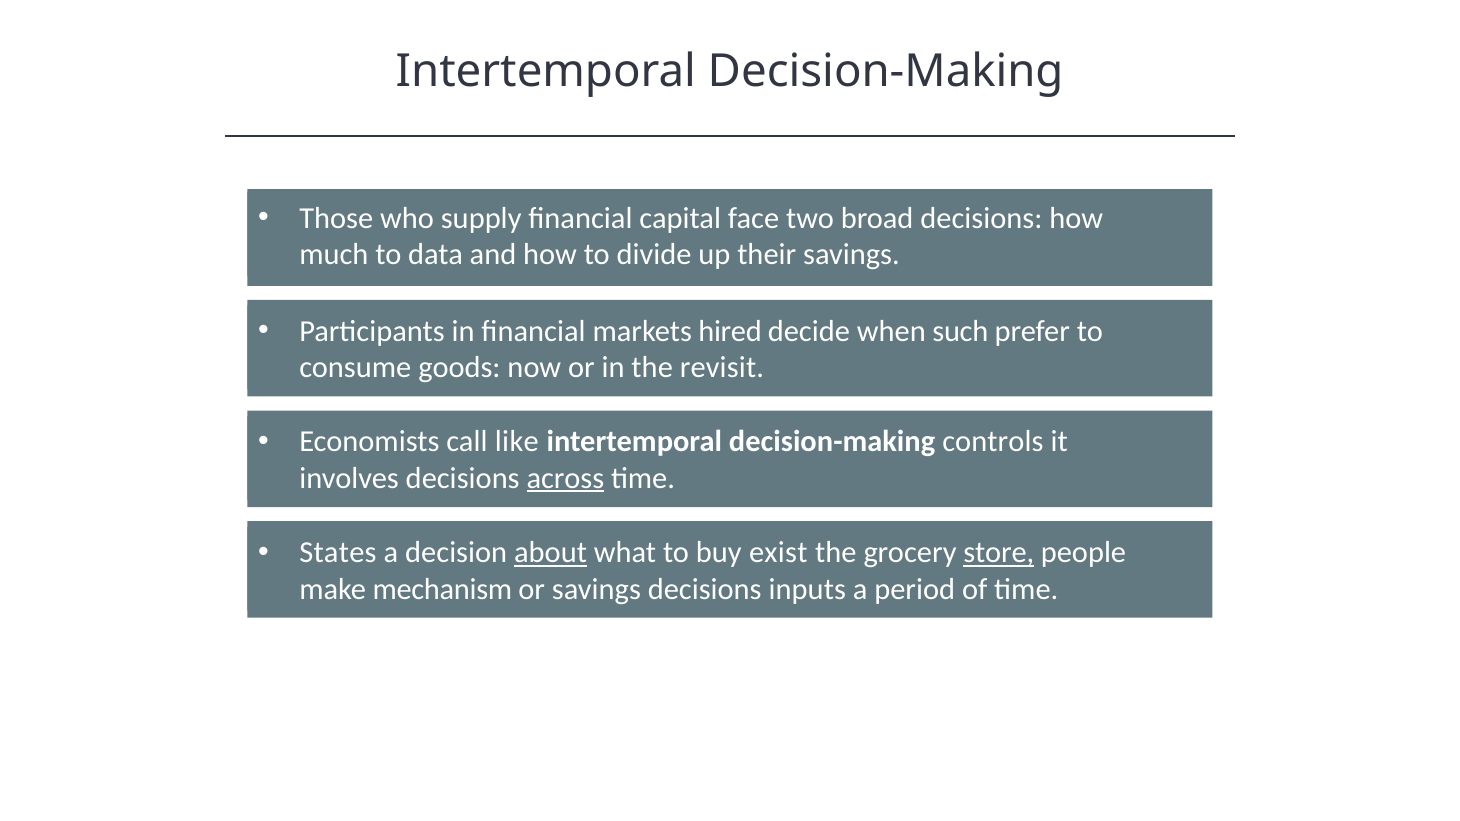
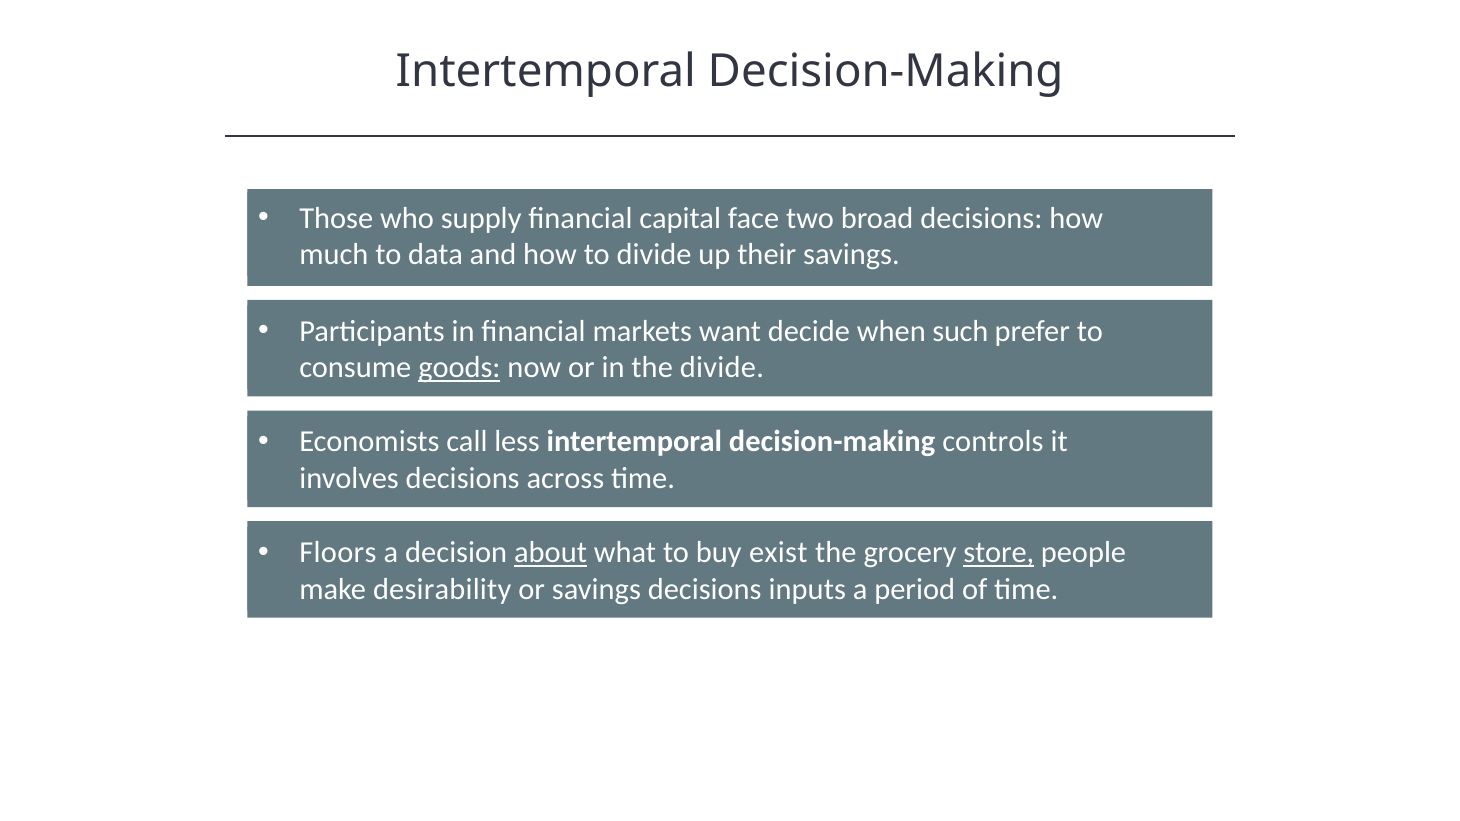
hired: hired -> want
goods underline: none -> present
the revisit: revisit -> divide
like: like -> less
across underline: present -> none
States: States -> Floors
mechanism: mechanism -> desirability
